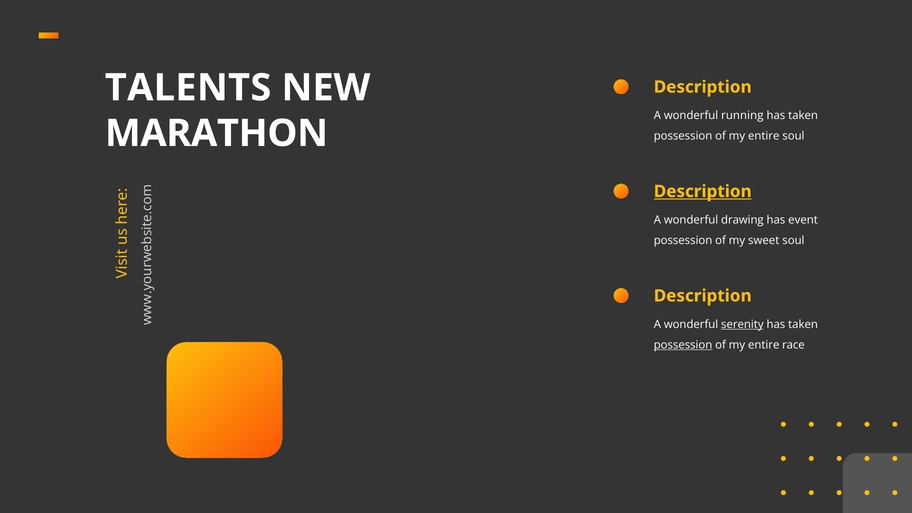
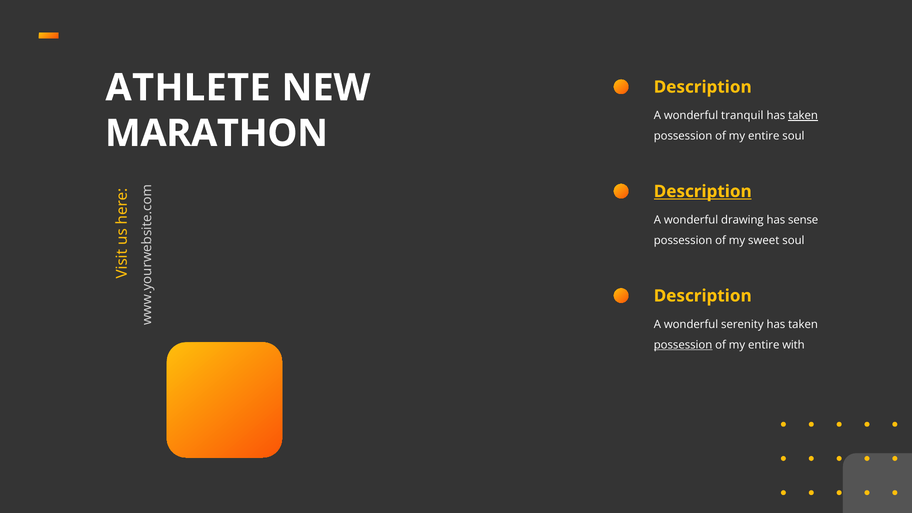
TALENTS: TALENTS -> ATHLETE
running: running -> tranquil
taken at (803, 116) underline: none -> present
event: event -> sense
serenity underline: present -> none
race: race -> with
